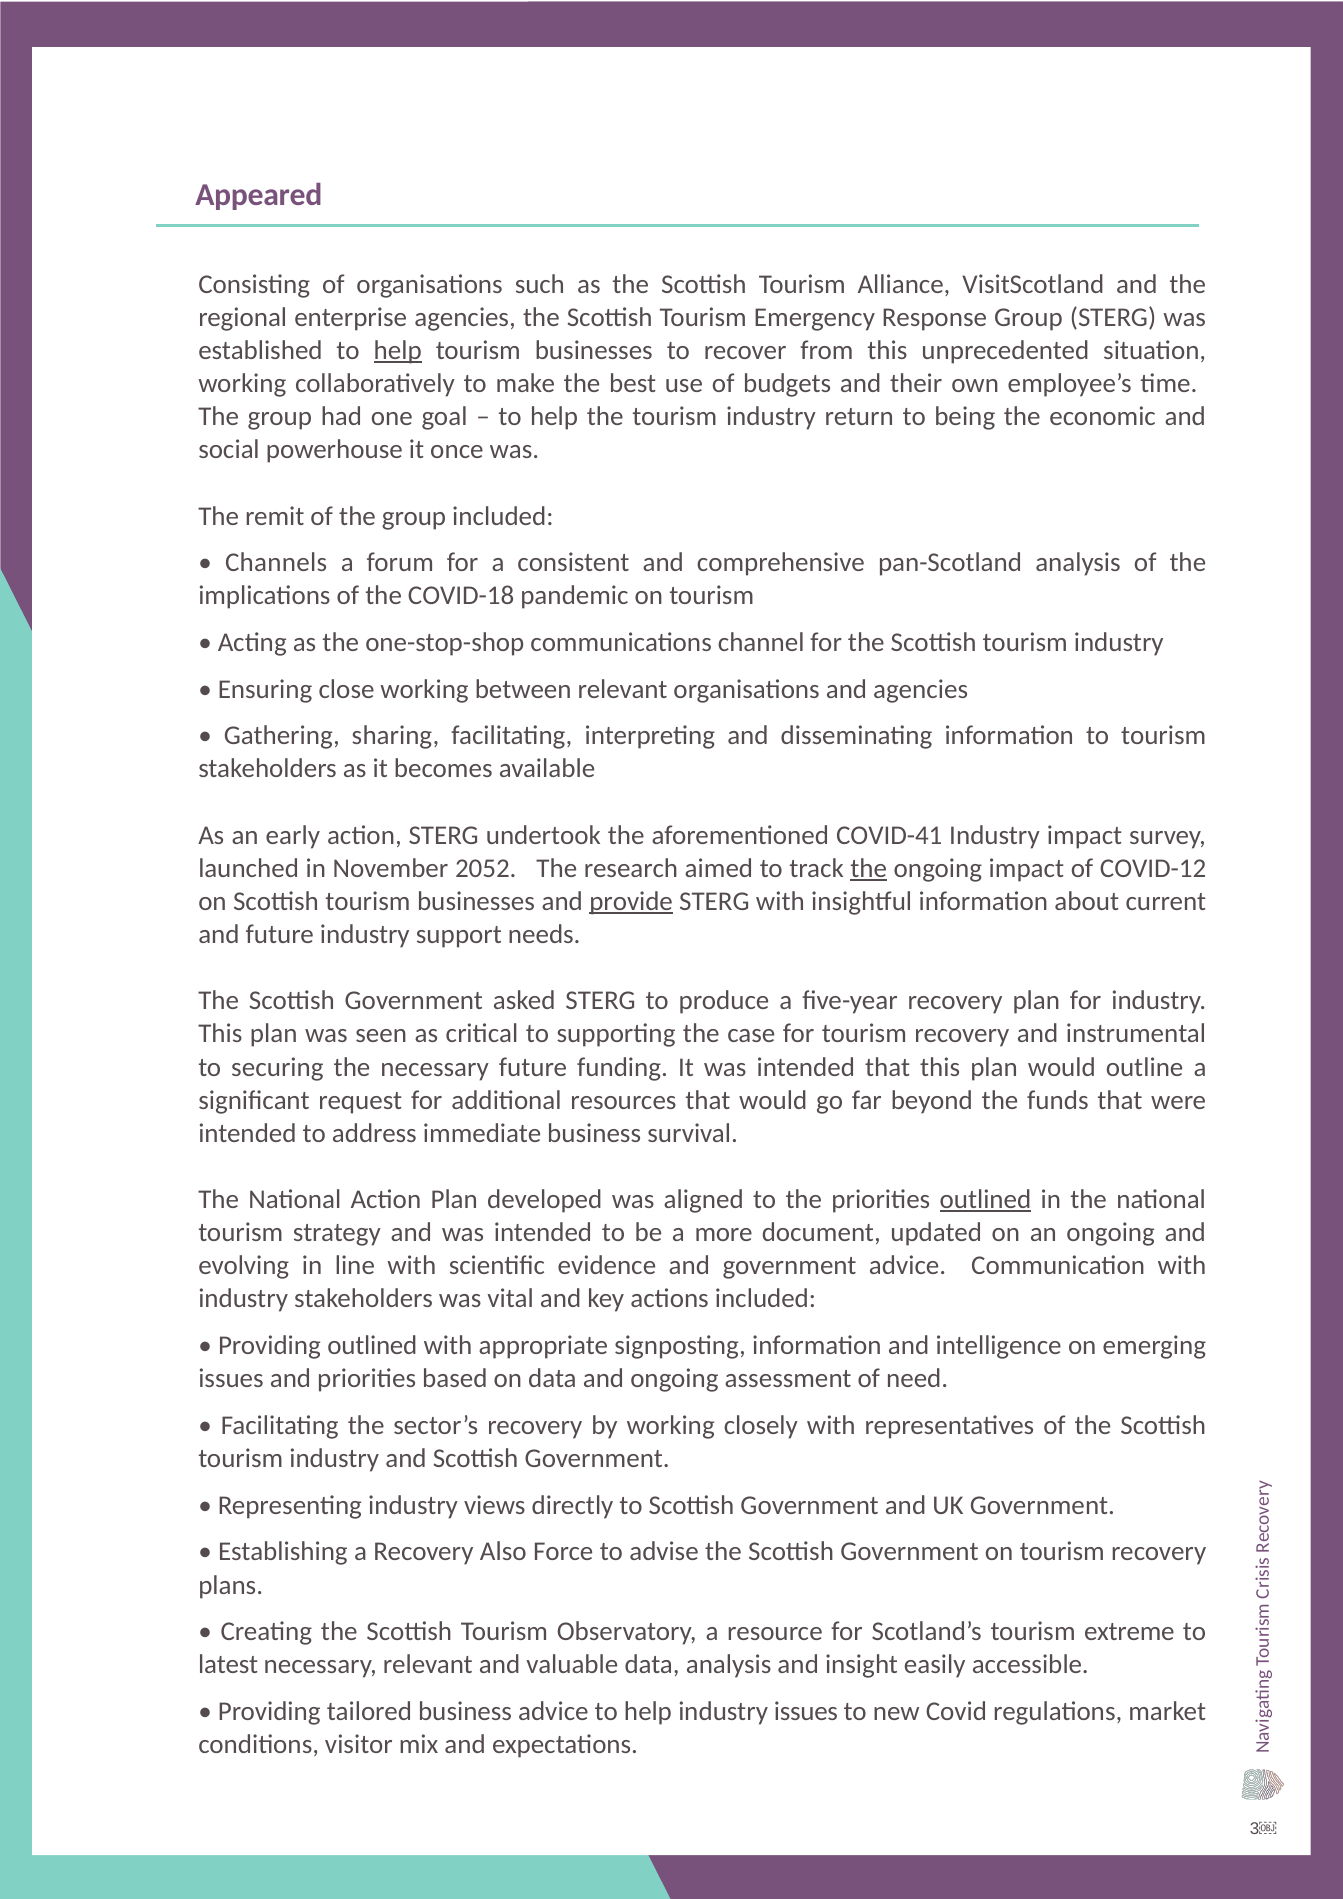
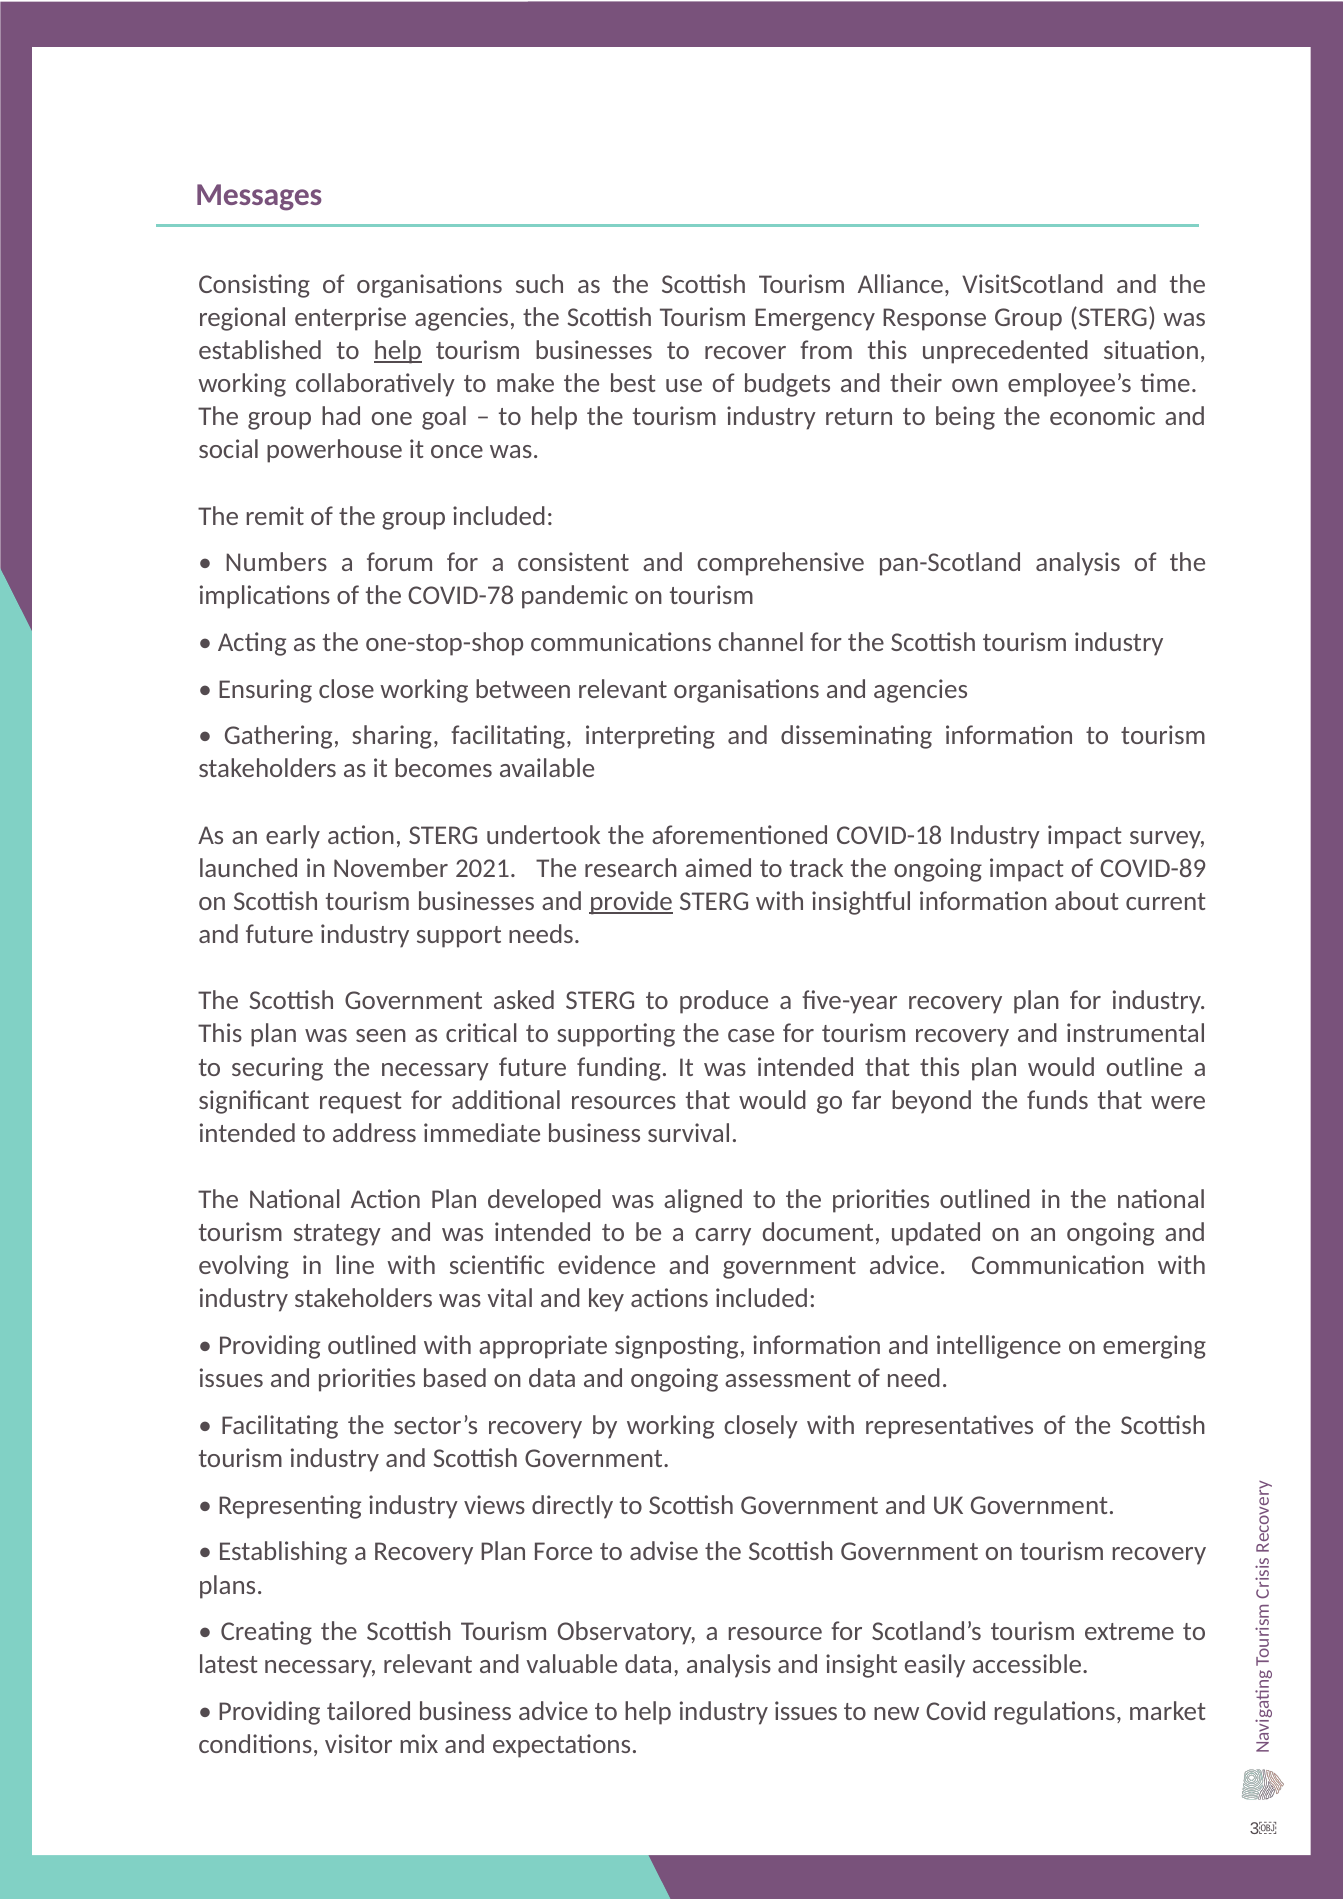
Appeared: Appeared -> Messages
Channels: Channels -> Numbers
COVID-18: COVID-18 -> COVID-78
COVID-41: COVID-41 -> COVID-18
2052: 2052 -> 2021
the at (869, 869) underline: present -> none
COVID-12: COVID-12 -> COVID-89
outlined at (985, 1200) underline: present -> none
more: more -> carry
a Recovery Also: Also -> Plan
